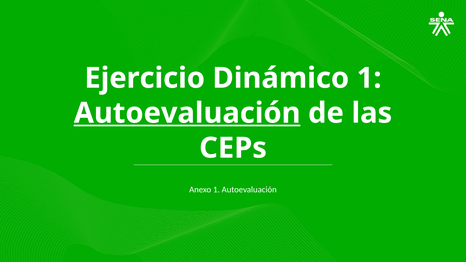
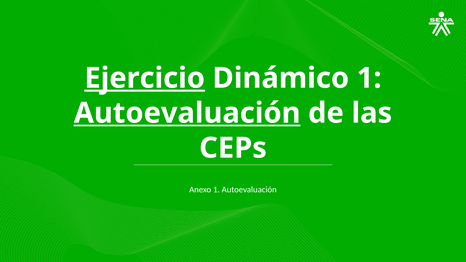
Ejercicio underline: none -> present
